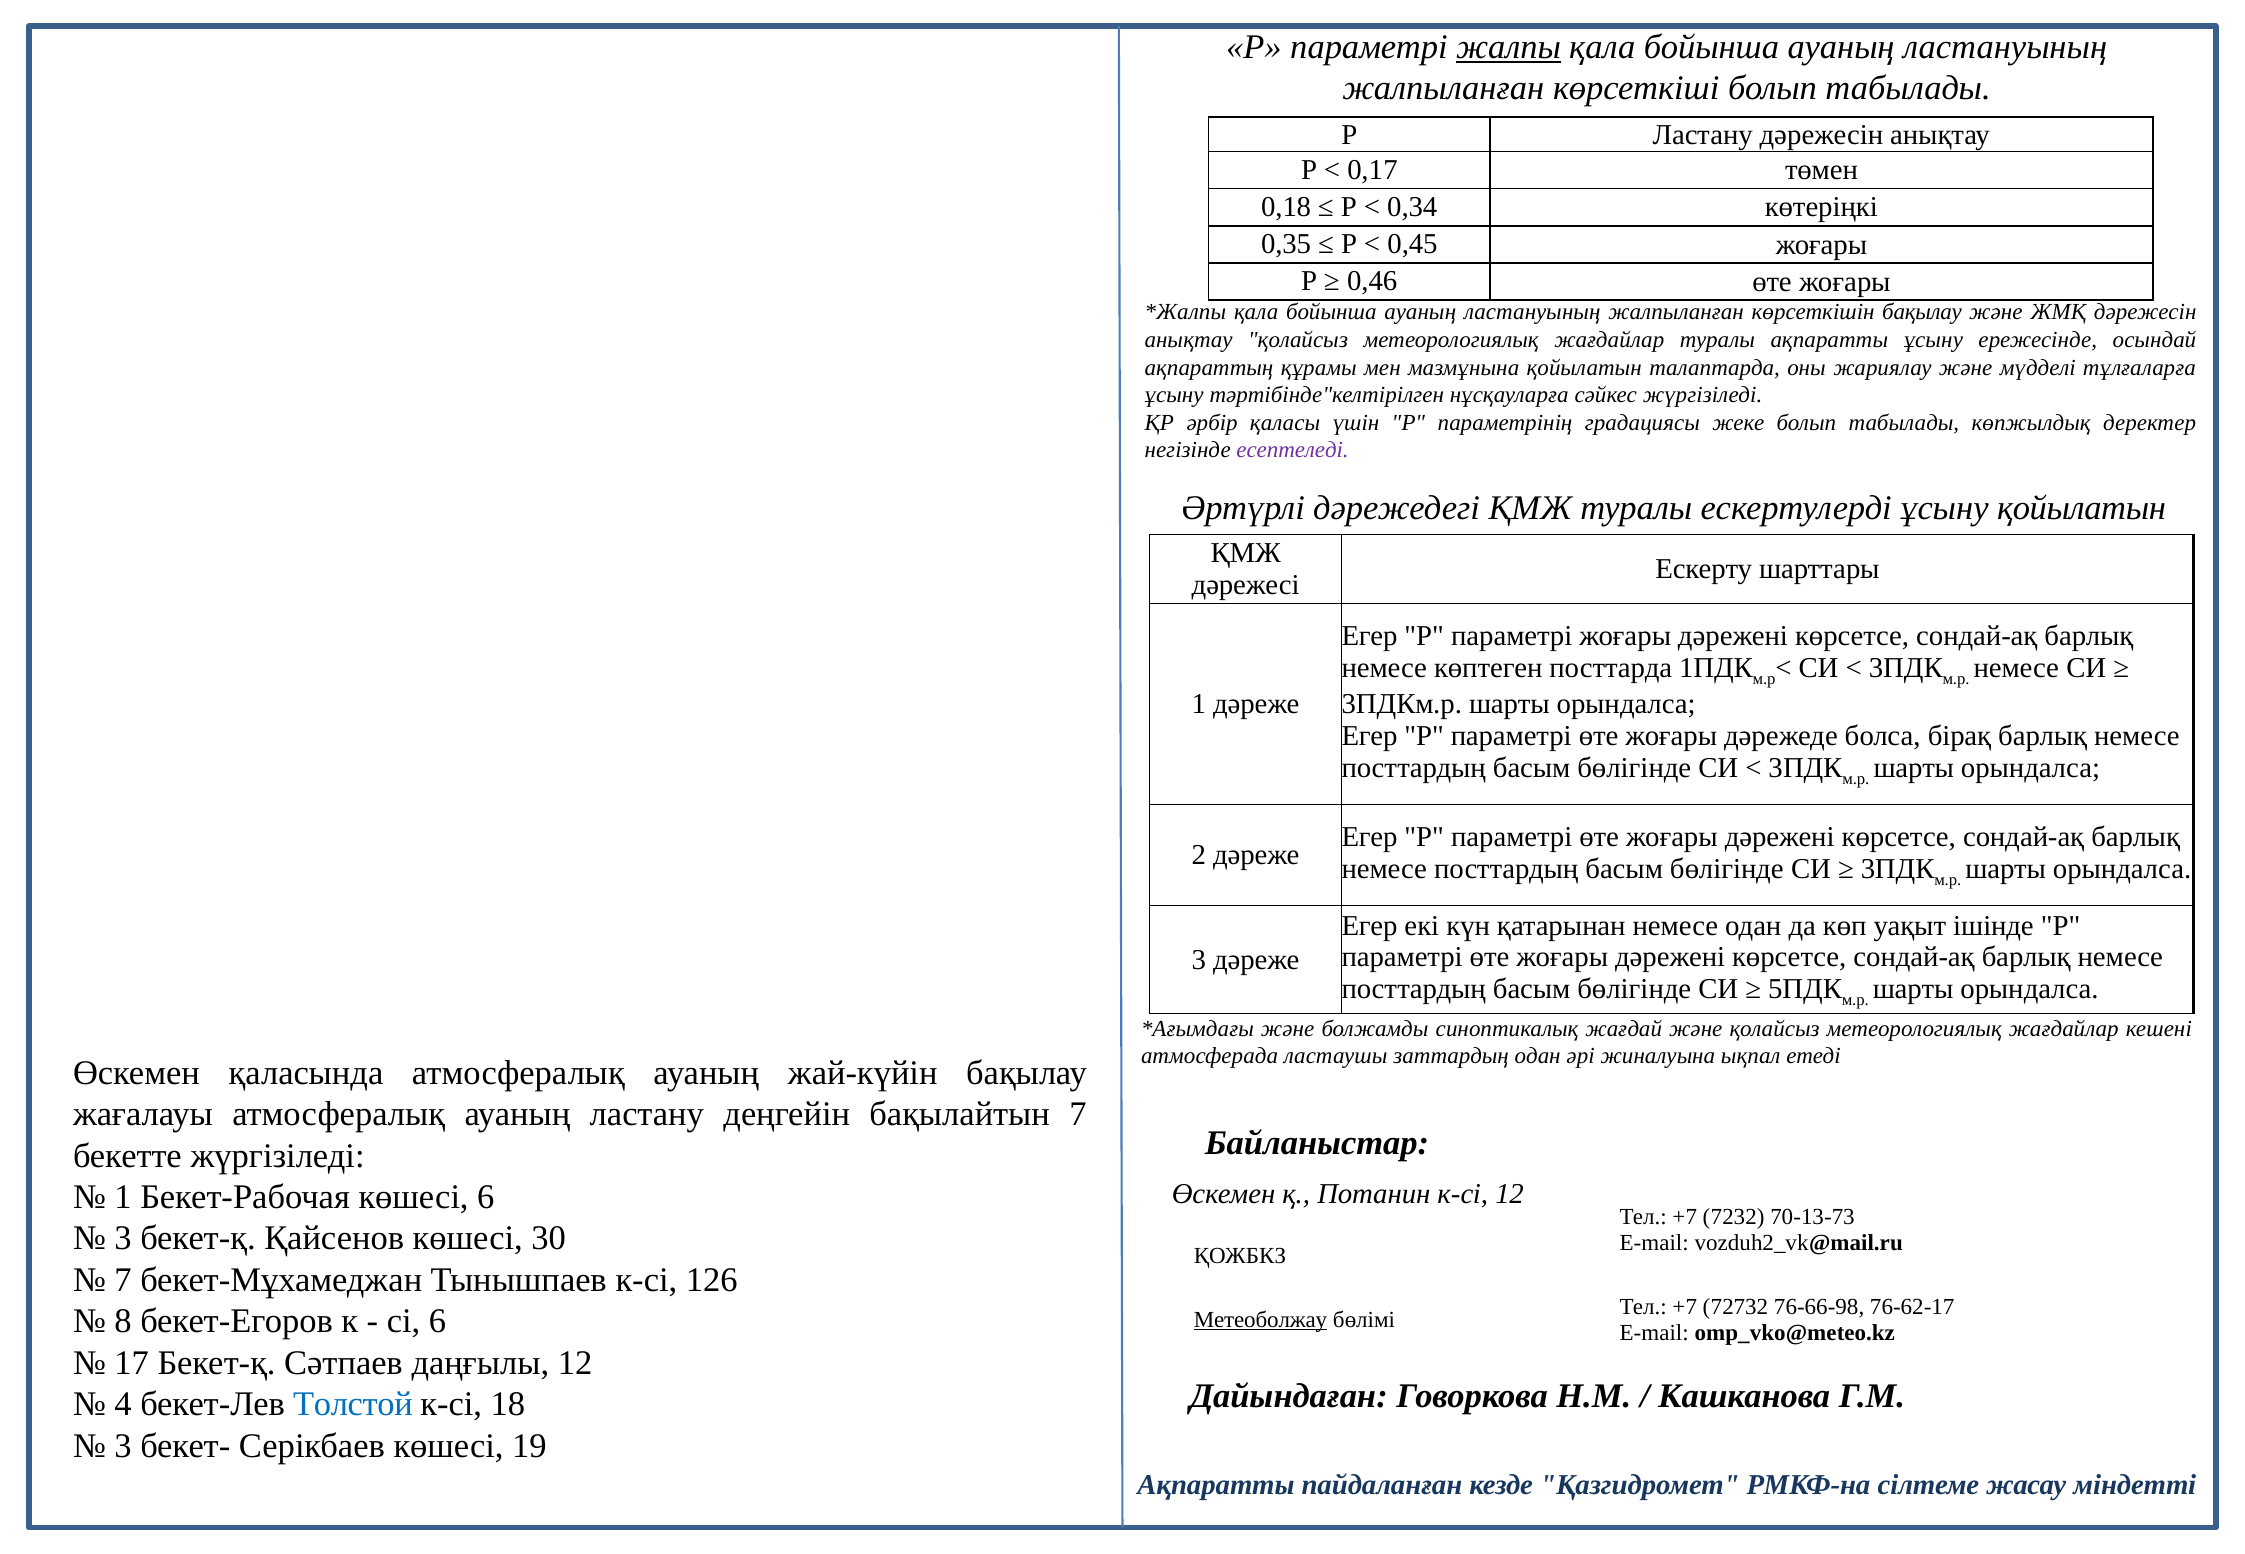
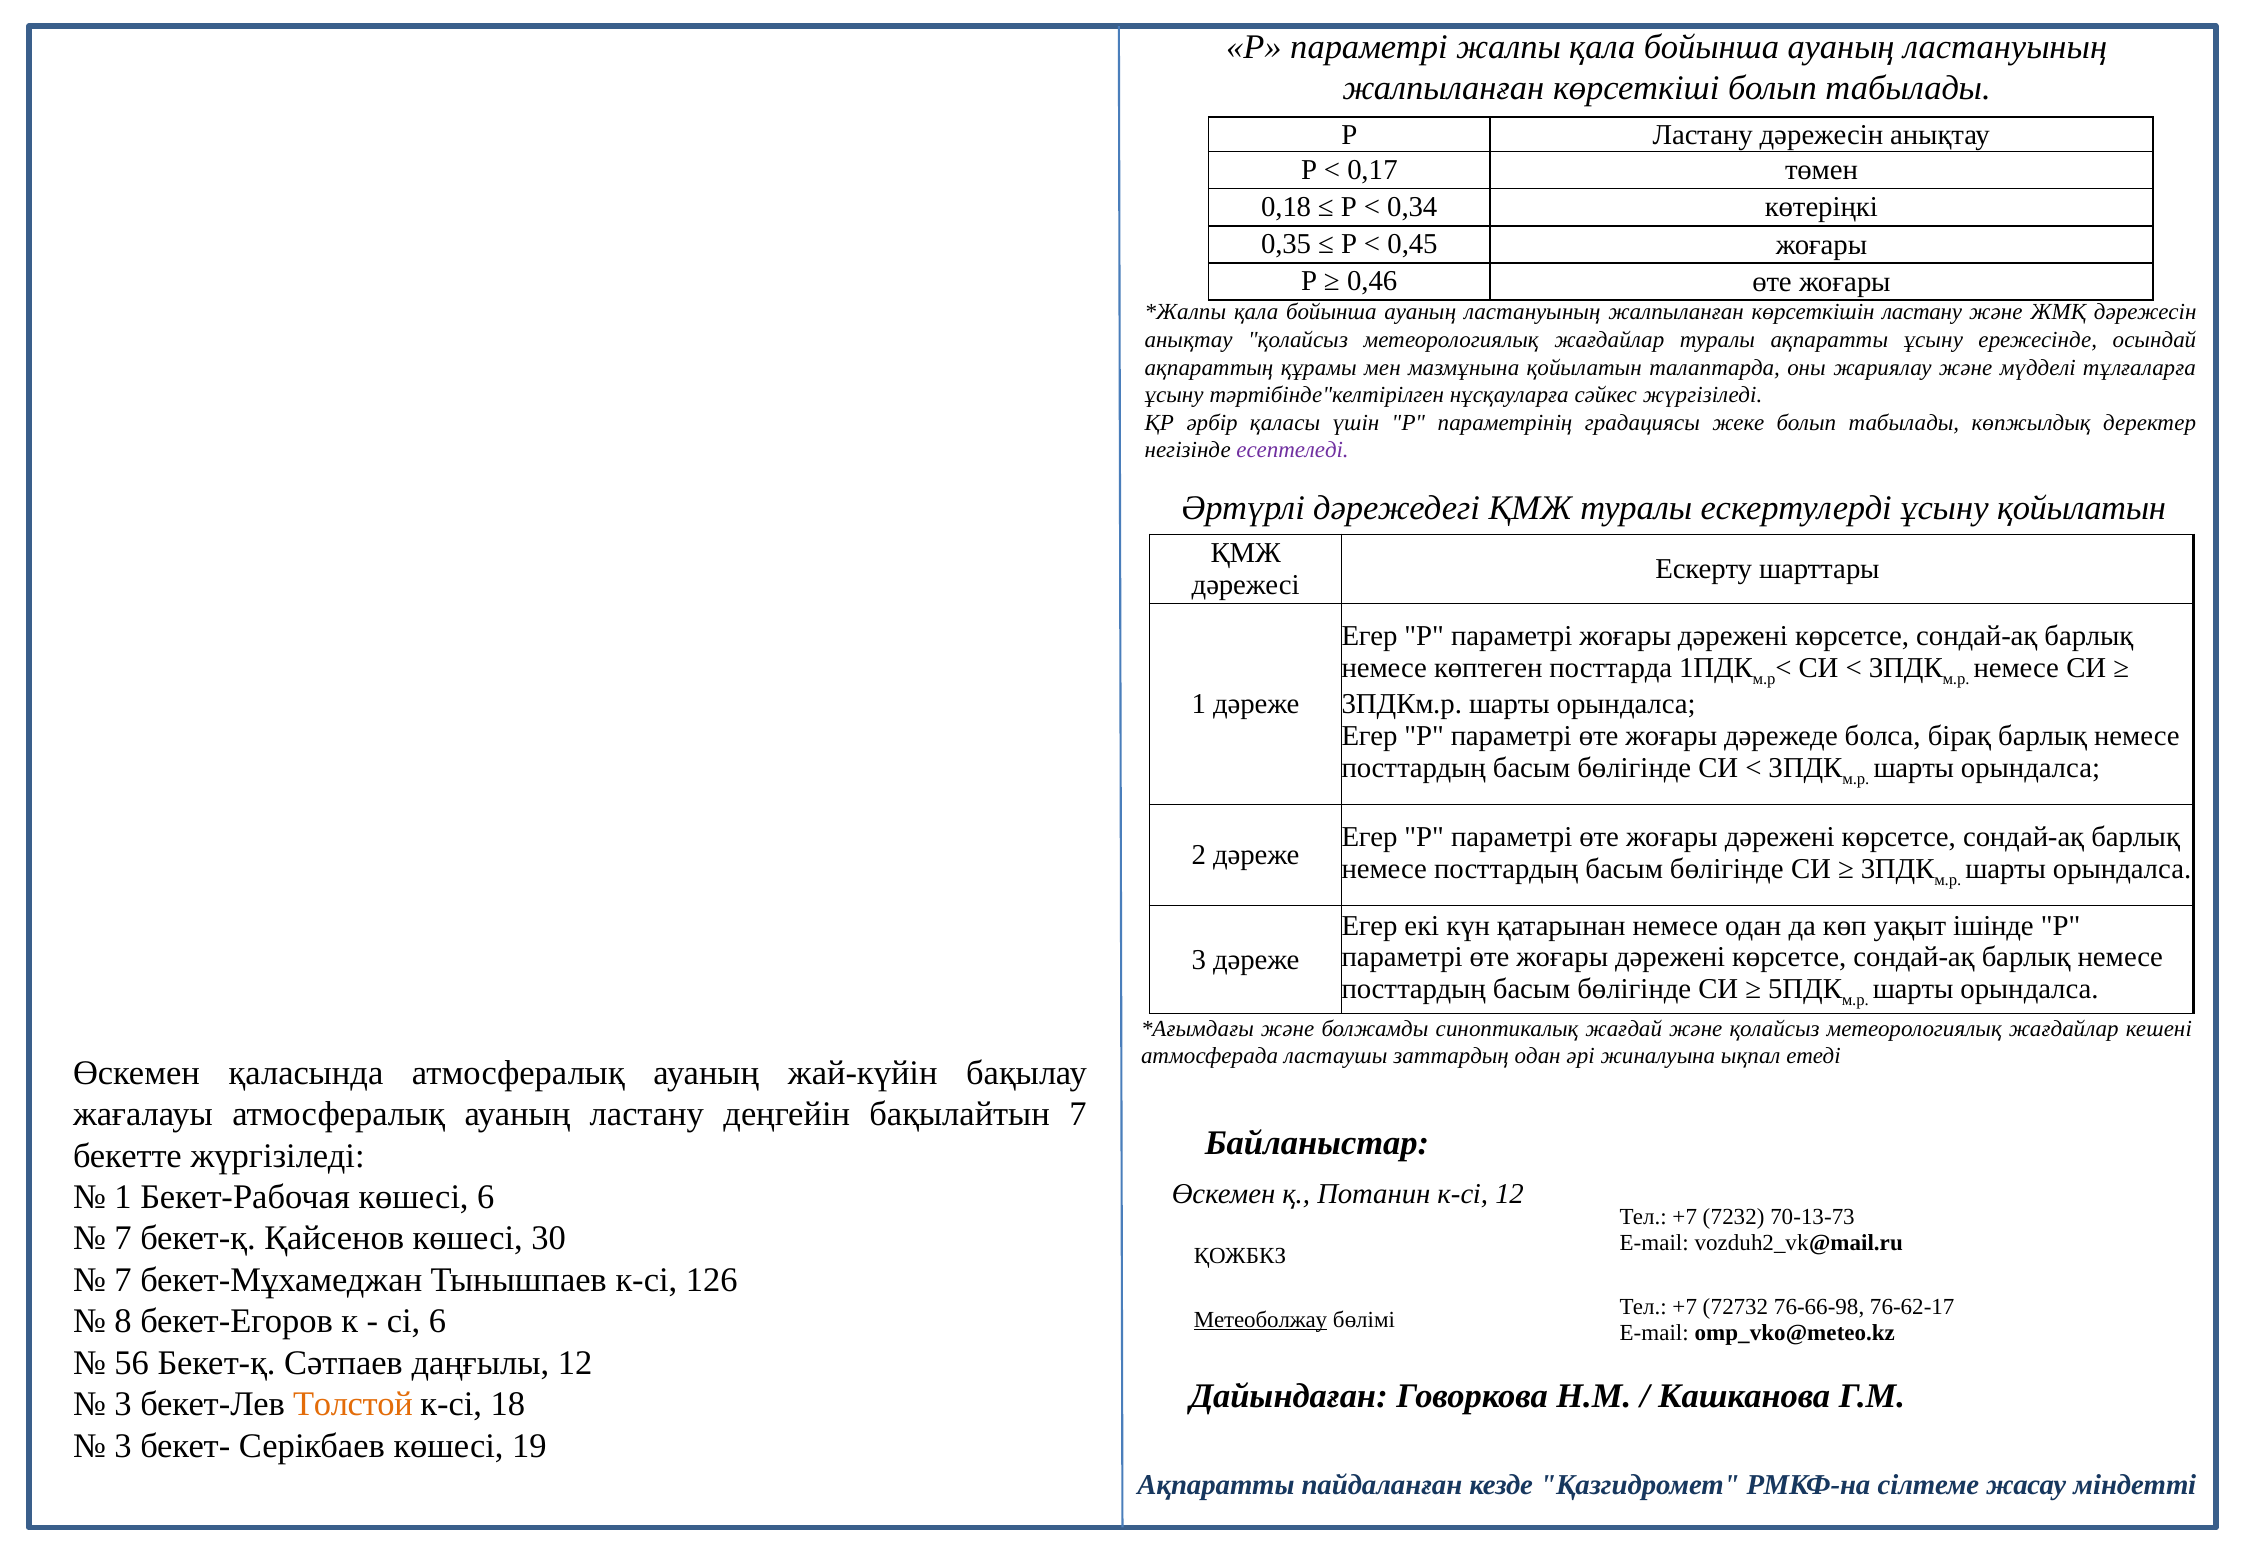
жалпы underline: present -> none
көрсеткішін бақылау: бақылау -> ластану
3 at (123, 1239): 3 -> 7
17: 17 -> 56
4 at (123, 1404): 4 -> 3
Толстой colour: blue -> orange
